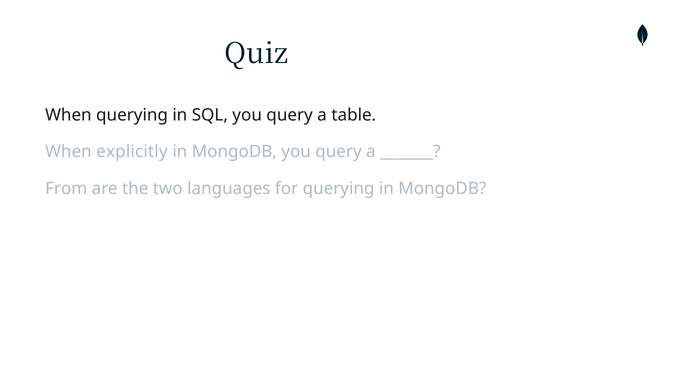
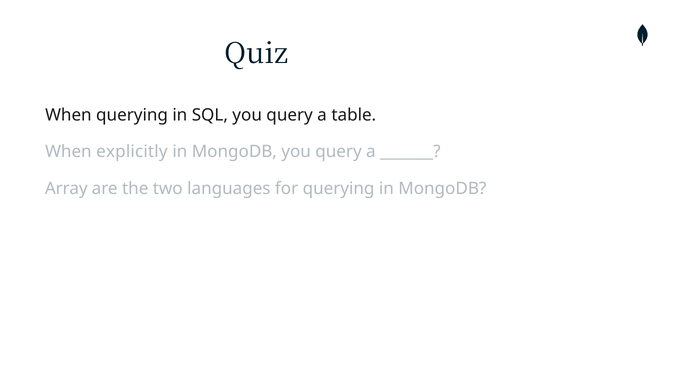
From: From -> Array
